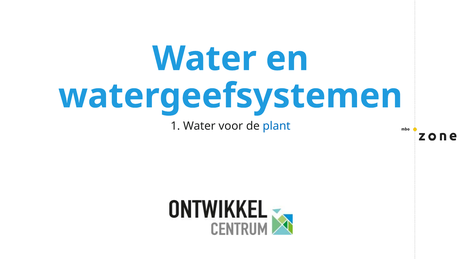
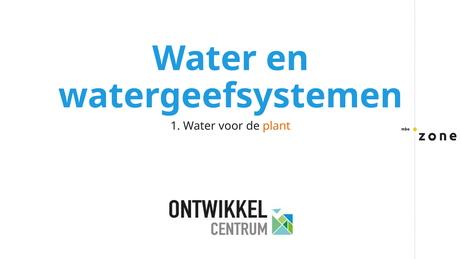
plant colour: blue -> orange
